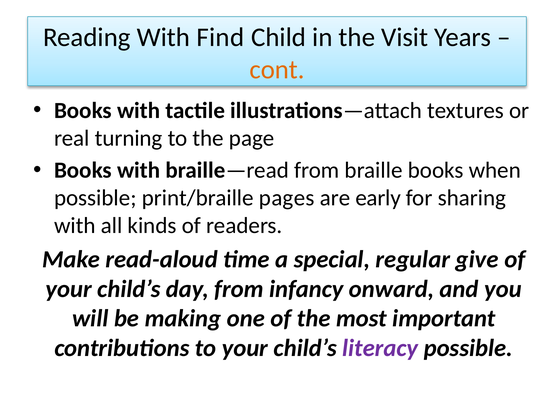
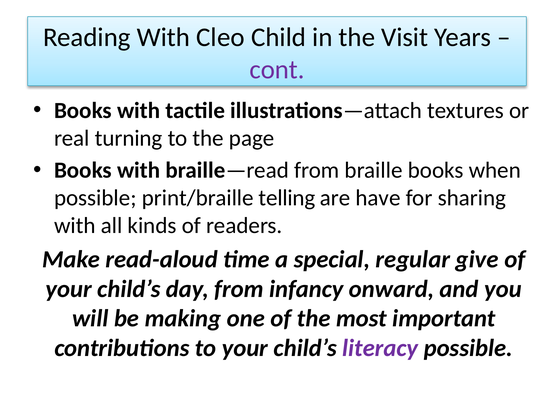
Find: Find -> Cleo
cont colour: orange -> purple
pages: pages -> telling
early: early -> have
